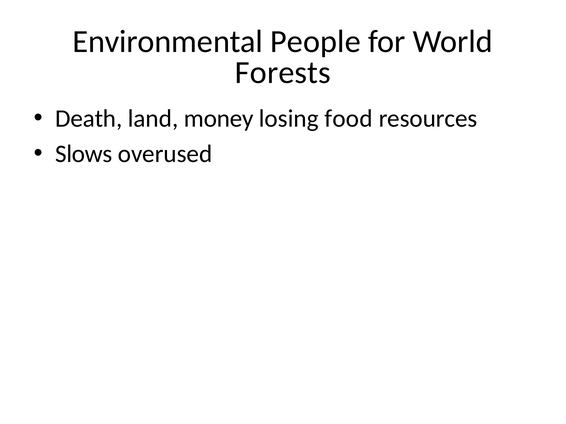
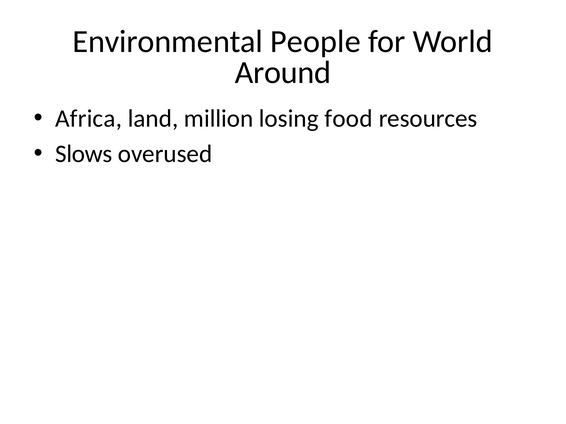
Forests: Forests -> Around
Death: Death -> Africa
money: money -> million
